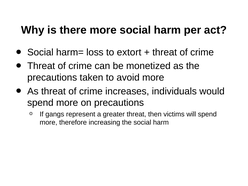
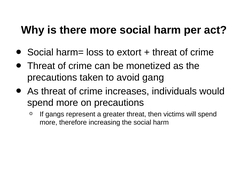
avoid more: more -> gang
